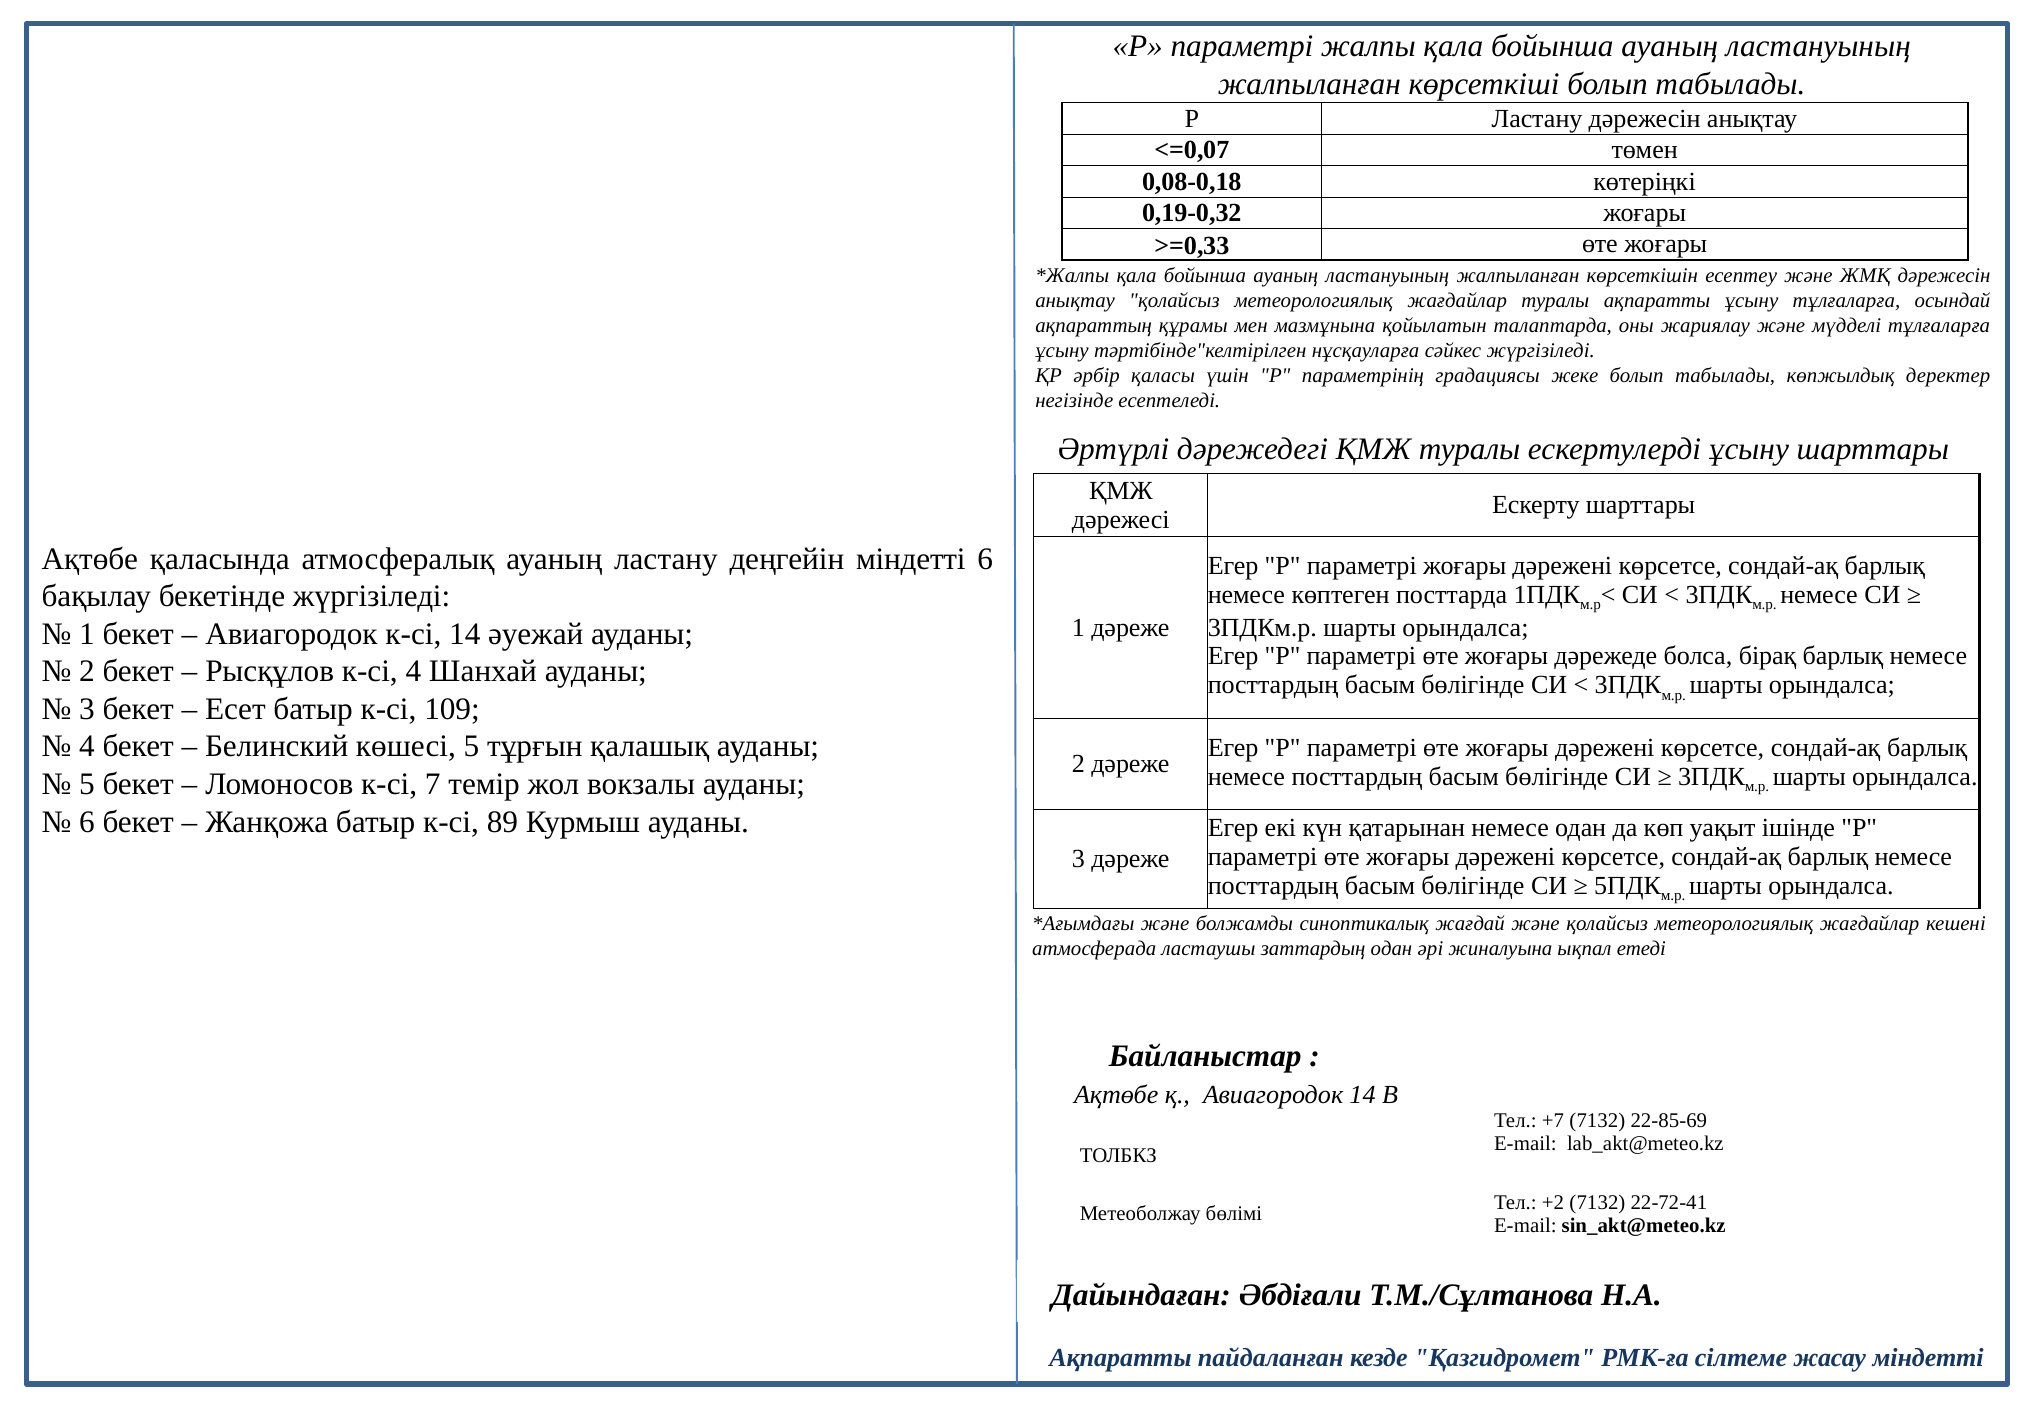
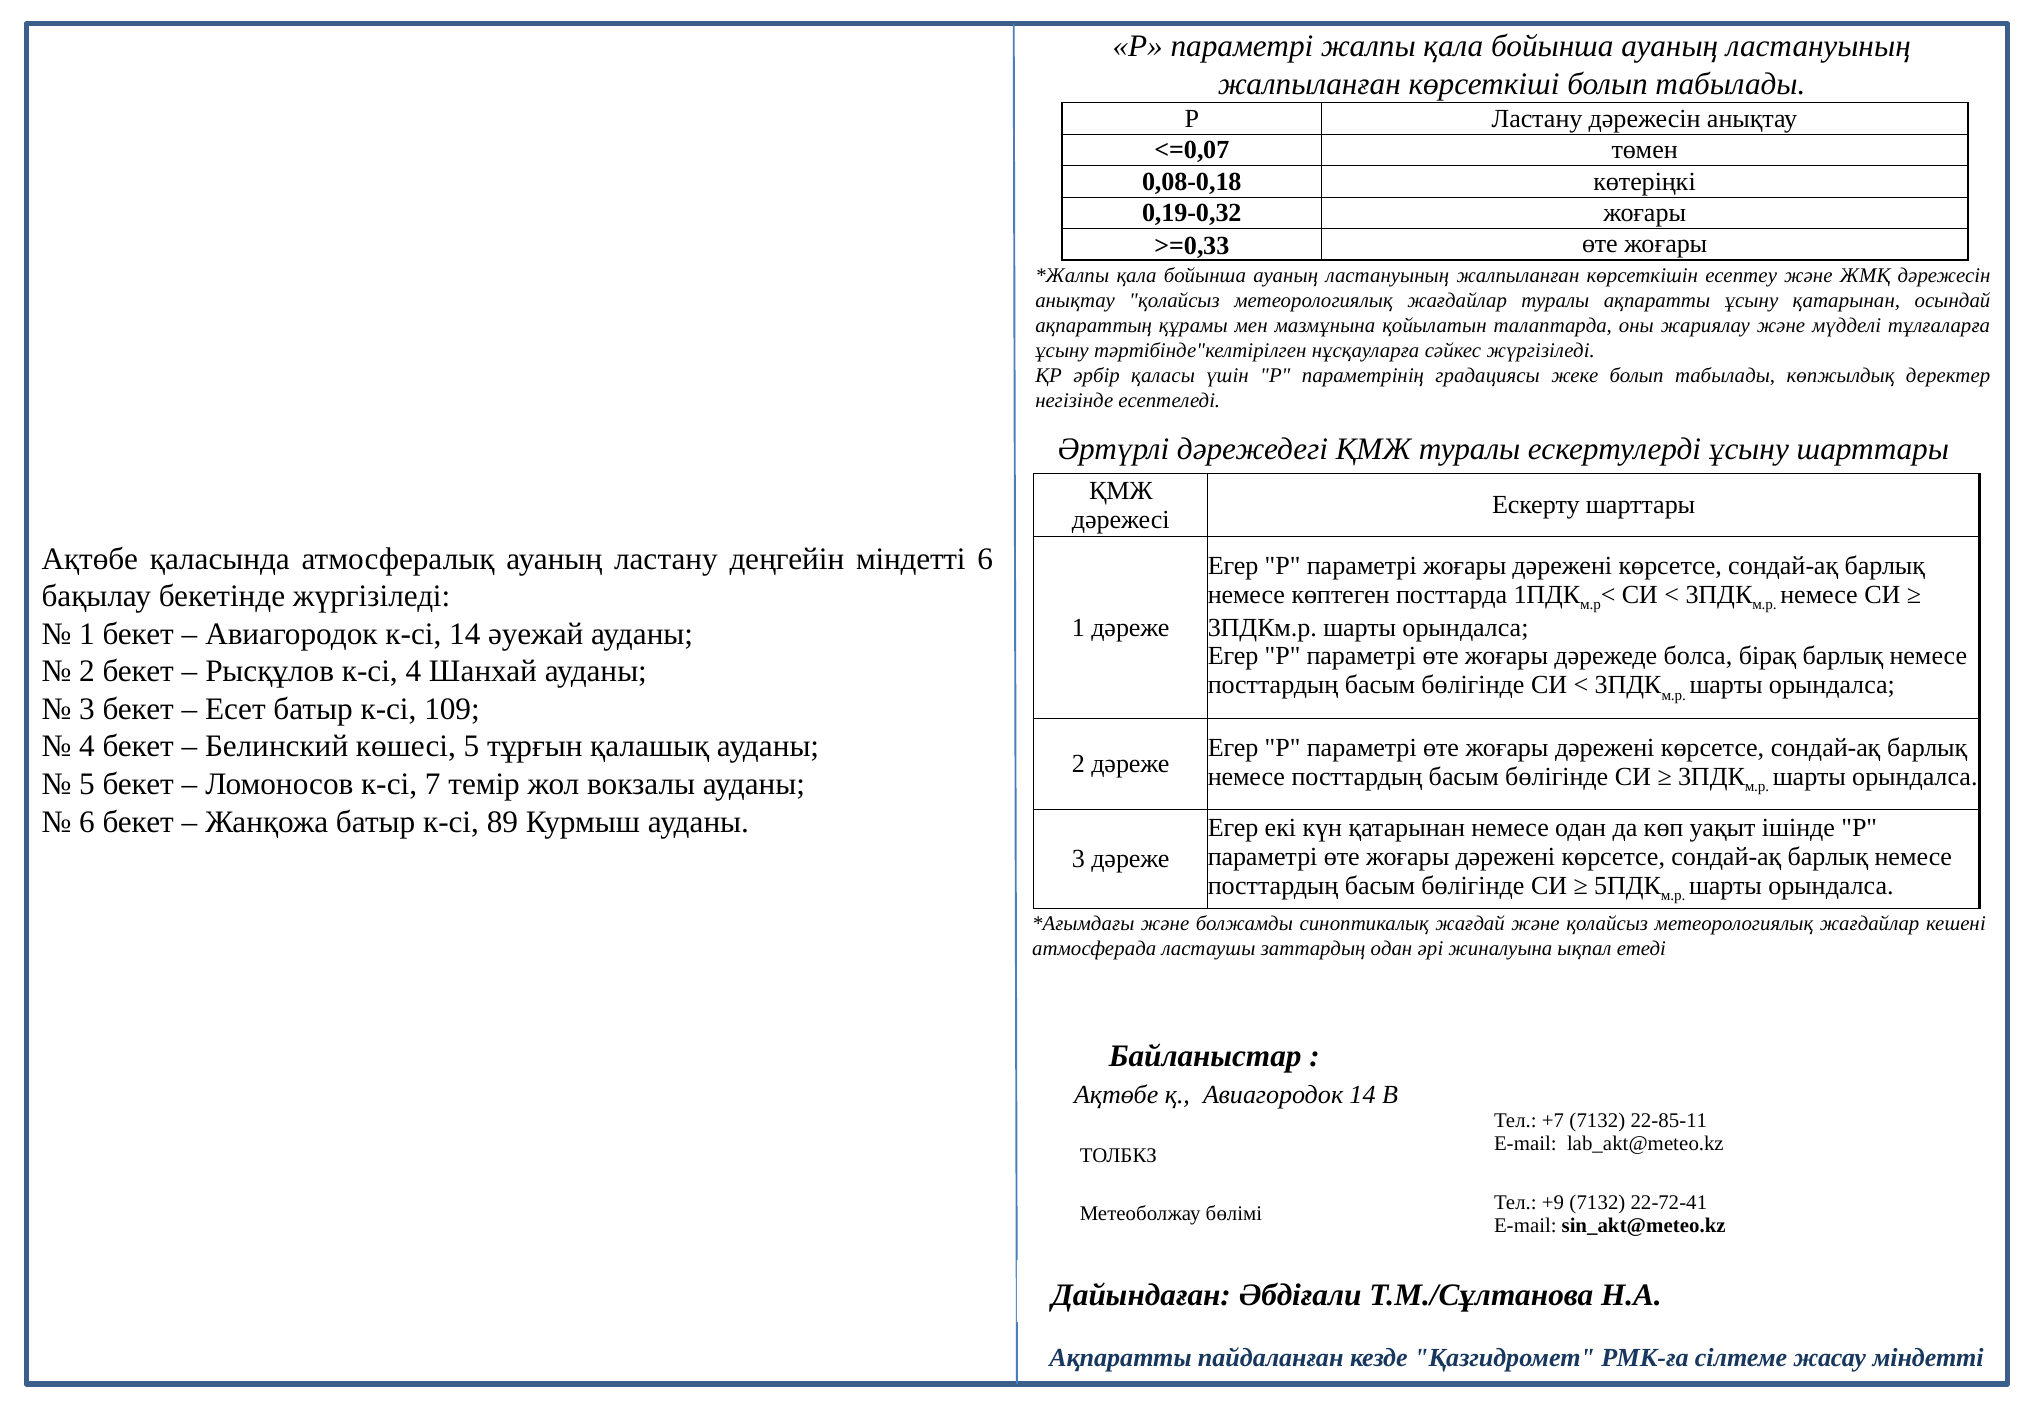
ұсыну тұлғаларға: тұлғаларға -> қатарынан
22-85-69: 22-85-69 -> 22-85-11
+2: +2 -> +9
